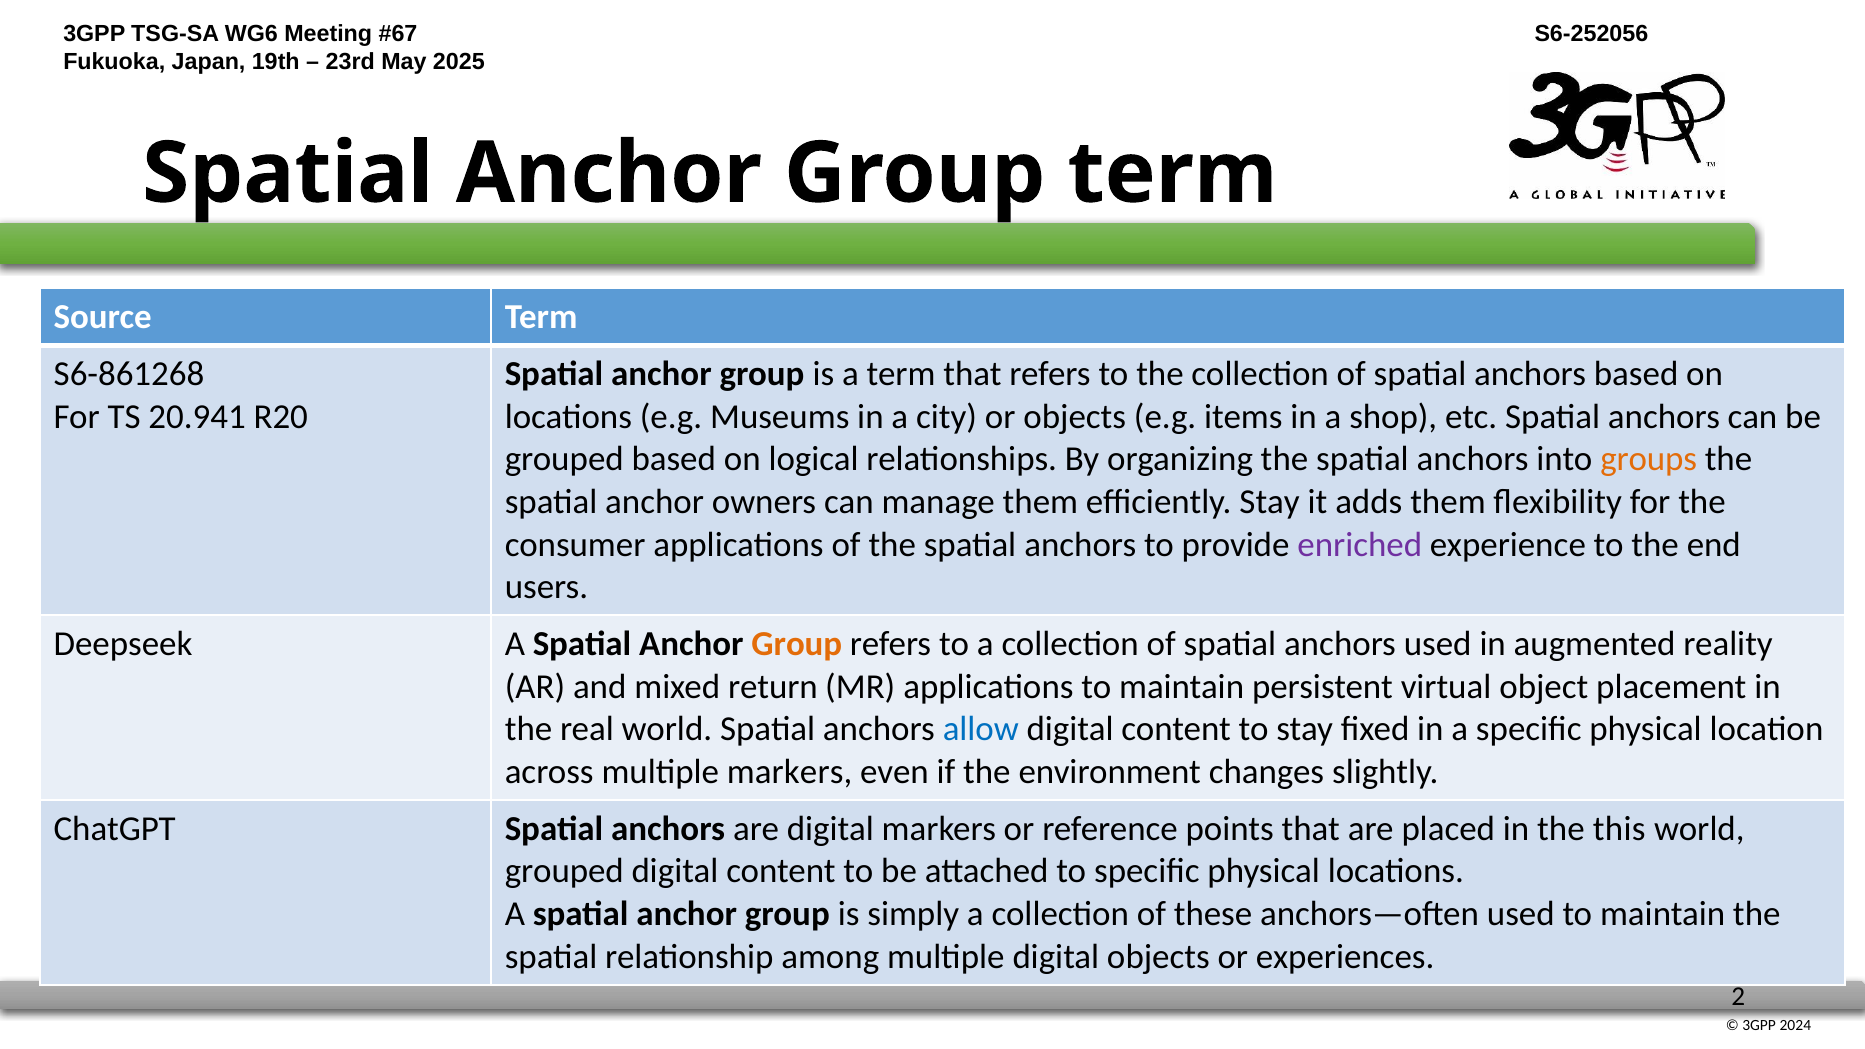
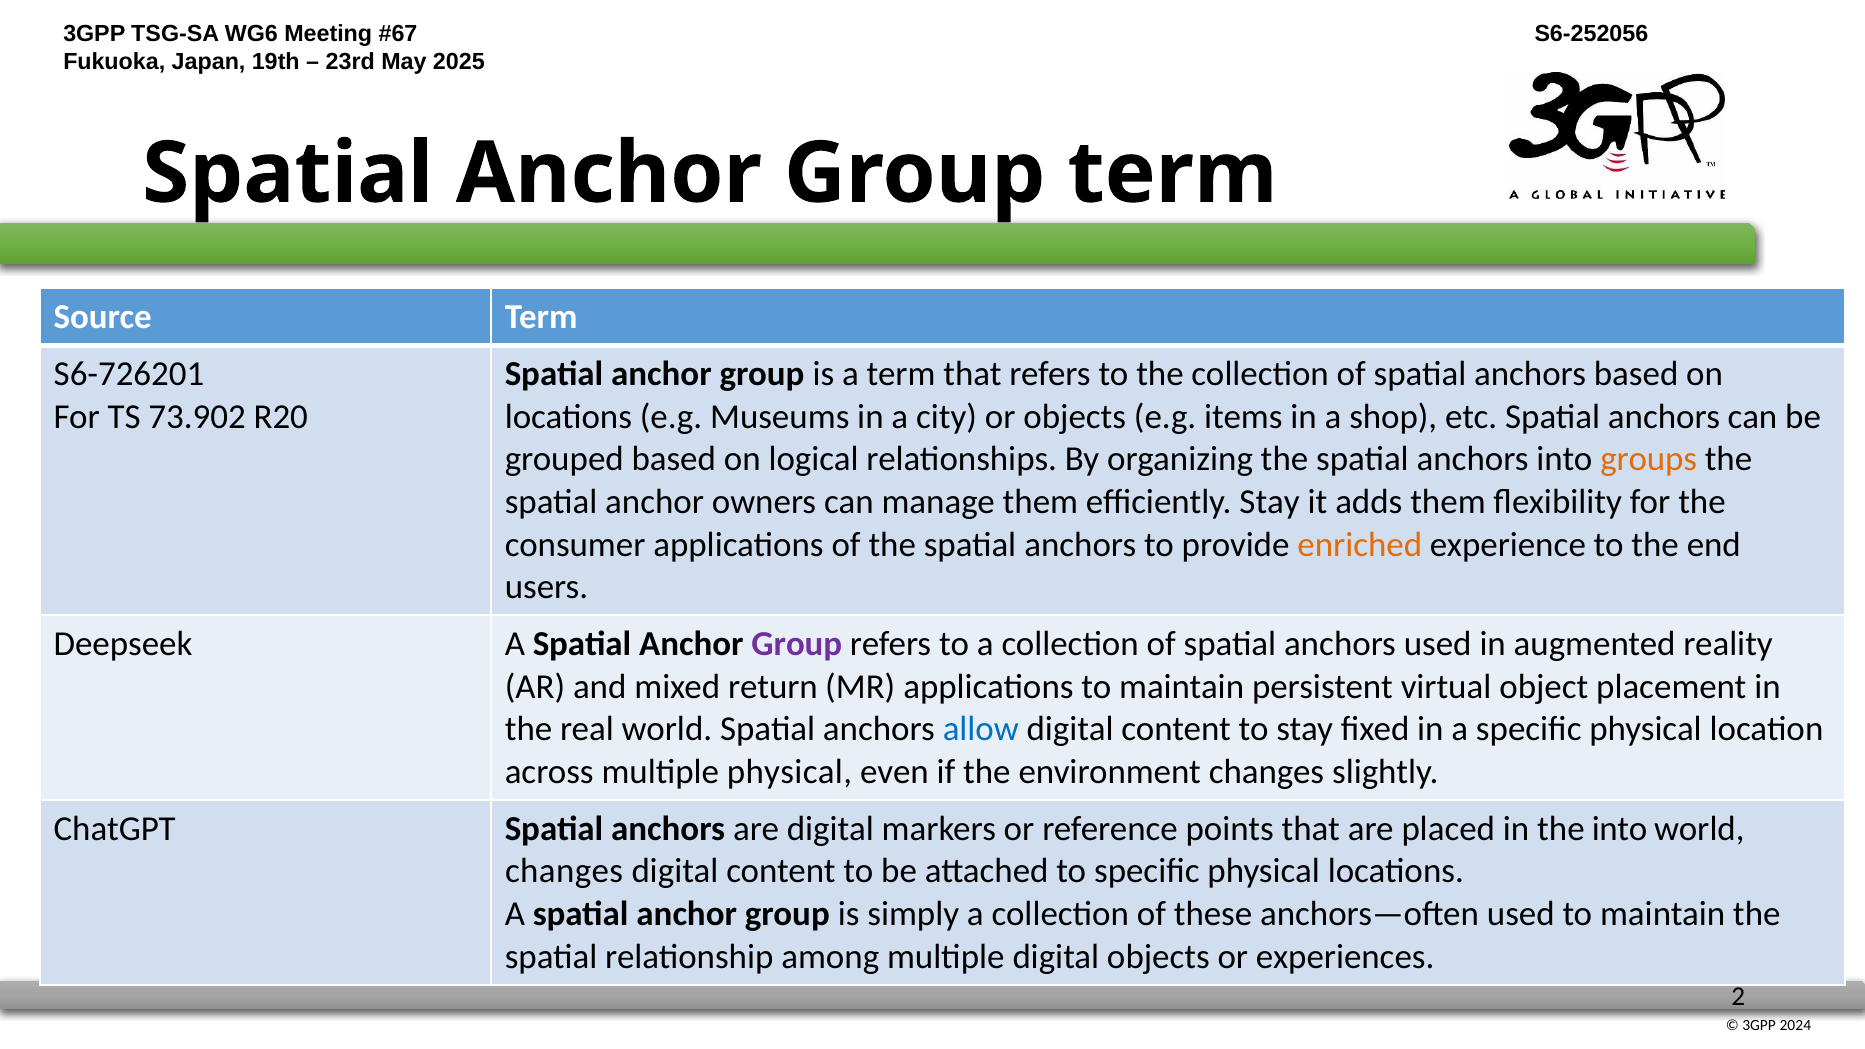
S6-861268: S6-861268 -> S6-726201
20.941: 20.941 -> 73.902
enriched colour: purple -> orange
Group at (797, 644) colour: orange -> purple
multiple markers: markers -> physical
the this: this -> into
grouped at (564, 871): grouped -> changes
